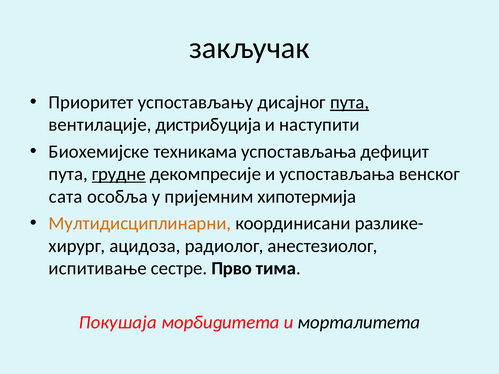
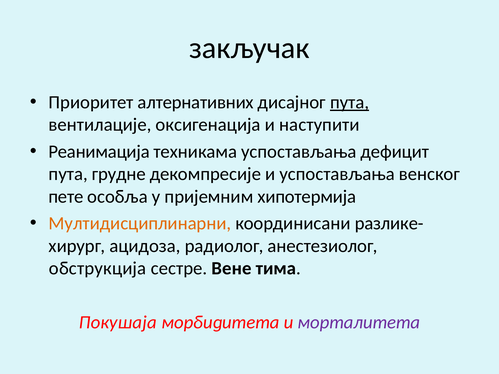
успостављању: успостављању -> алтернативних
дистрибуција: дистрибуција -> оксигенација
Биохемијске: Биохемијске -> Реанимација
грудне underline: present -> none
сата: сата -> пете
испитивање: испитивање -> обструкција
Прво: Прво -> Вене
морталитета colour: black -> purple
